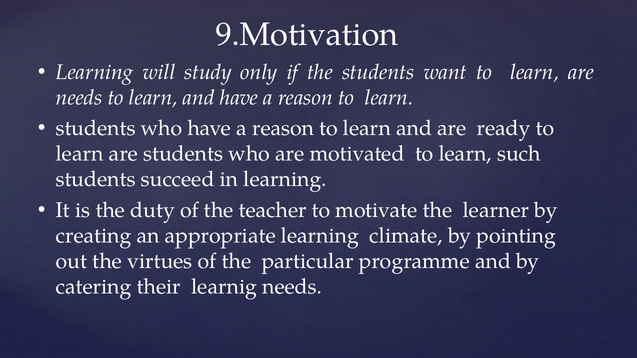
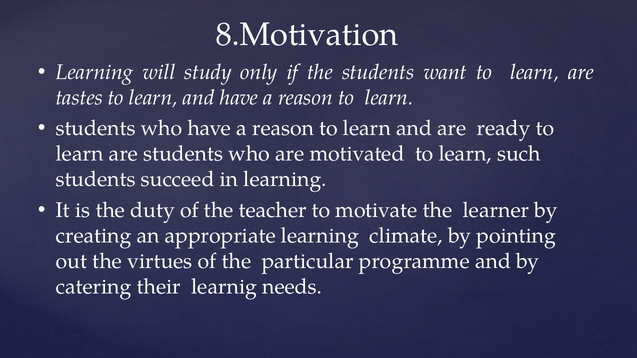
9.Motivation: 9.Motivation -> 8.Motivation
needs at (79, 98): needs -> tastes
